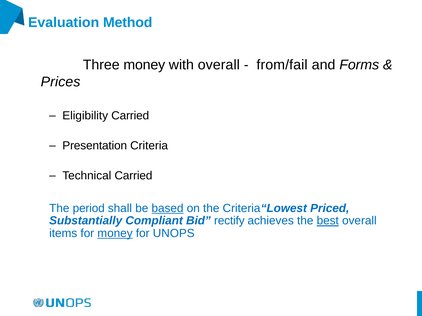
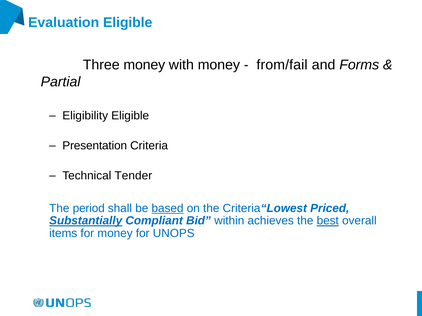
Evaluation Method: Method -> Eligible
with overall: overall -> money
Prices: Prices -> Partial
Eligibility Carried: Carried -> Eligible
Technical Carried: Carried -> Tender
Substantially underline: none -> present
rectify: rectify -> within
money at (115, 234) underline: present -> none
